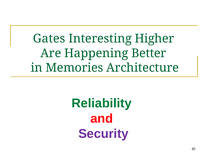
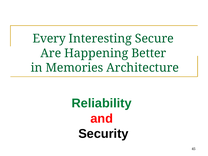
Gates: Gates -> Every
Higher: Higher -> Secure
Security colour: purple -> black
